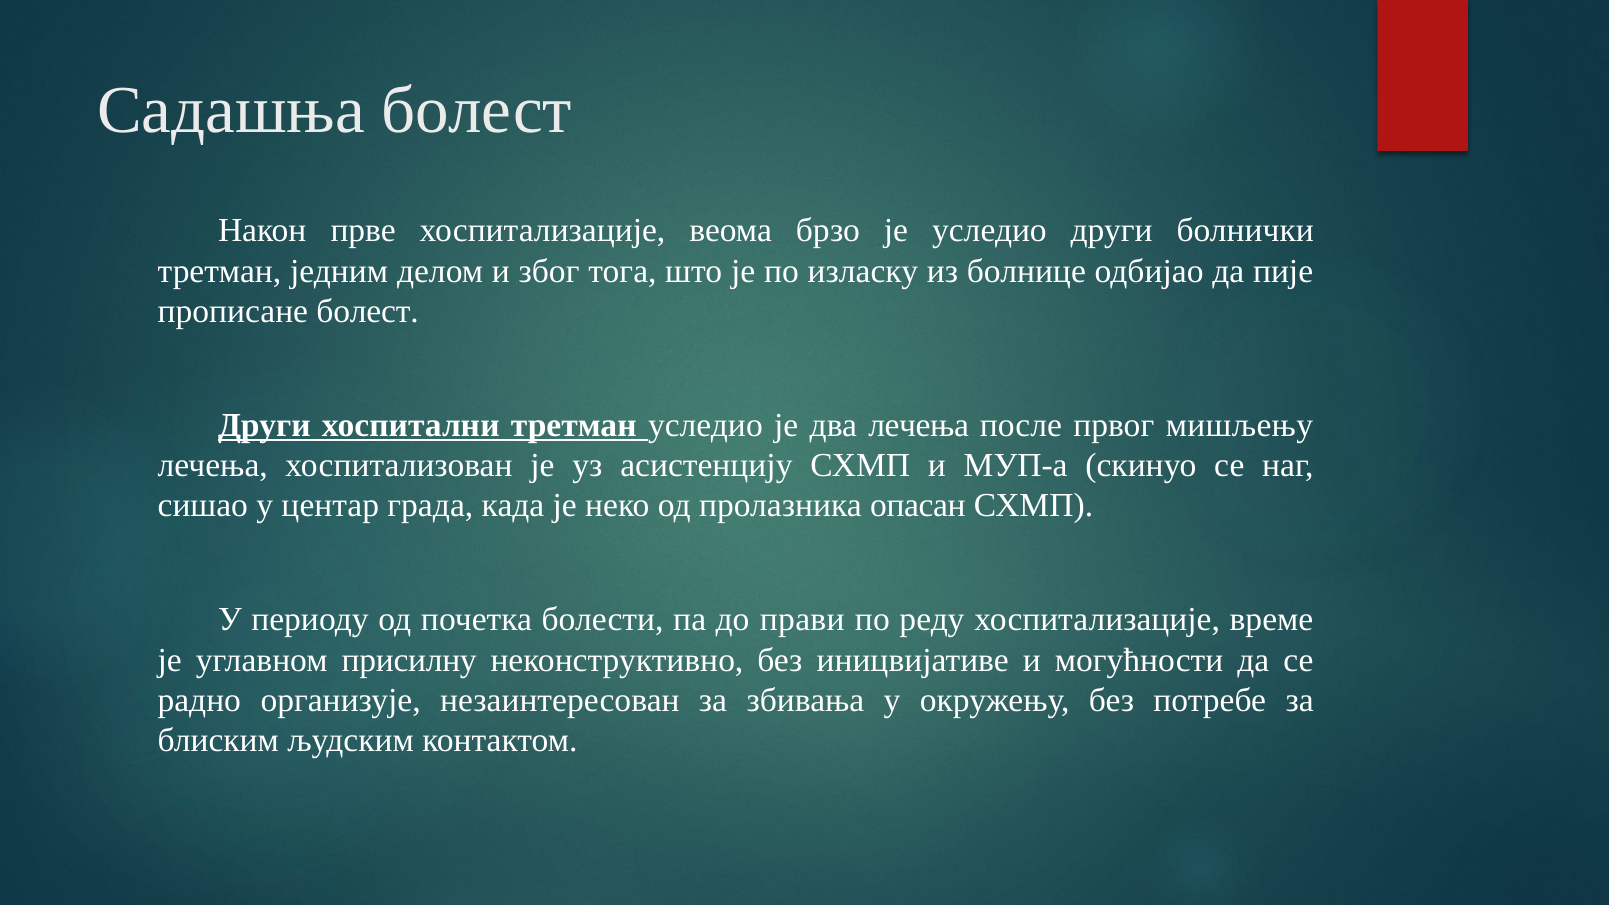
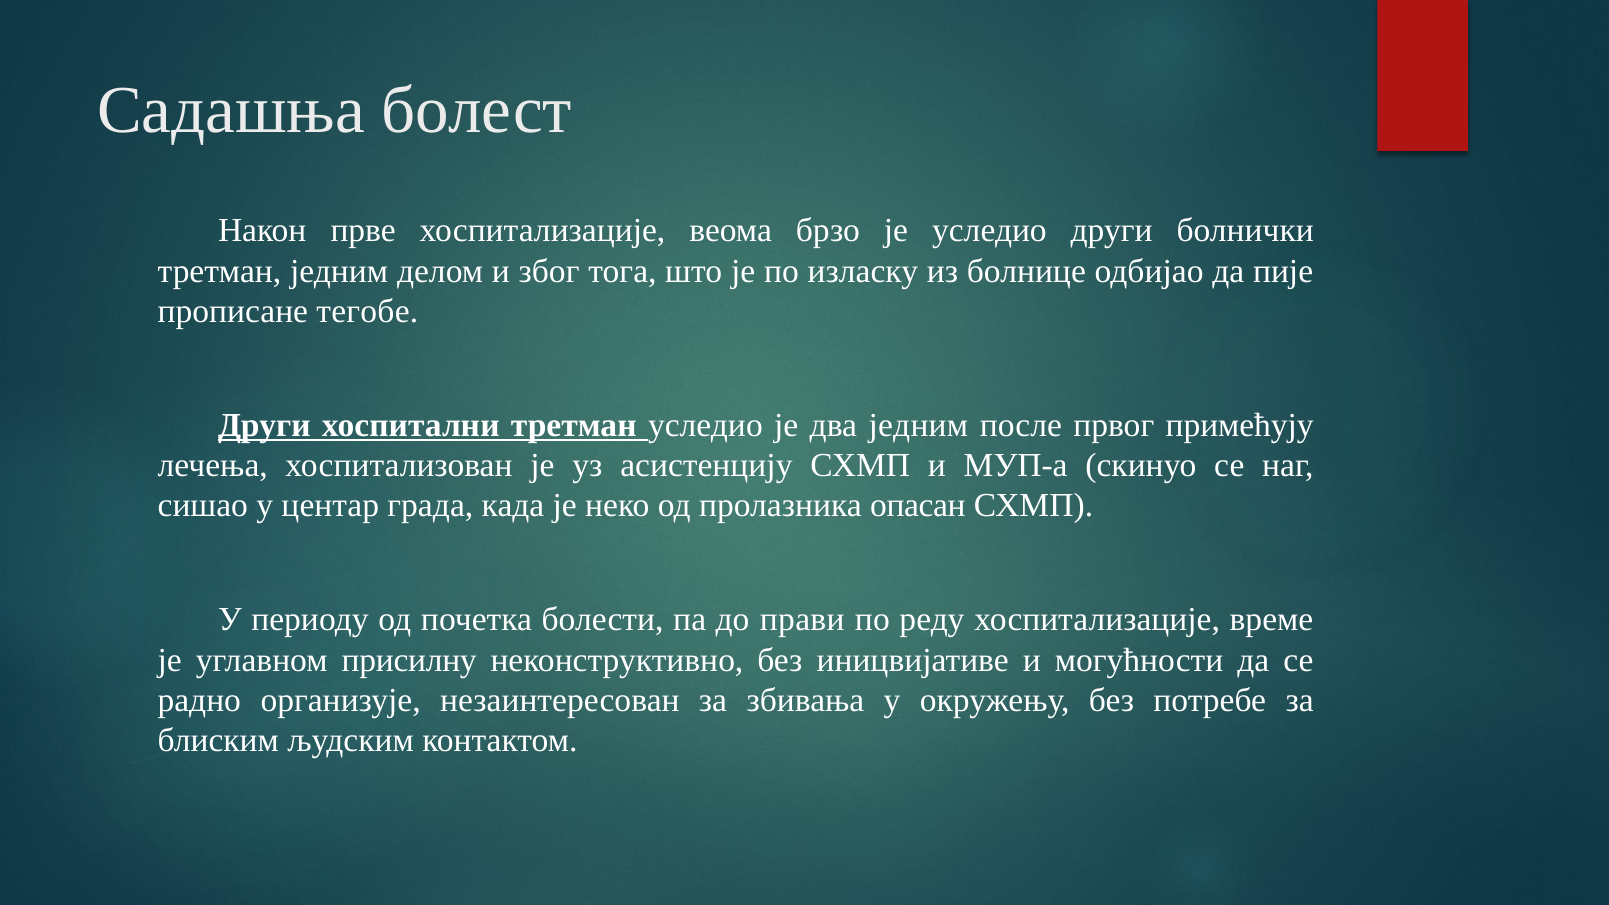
прописане болест: болест -> тегобе
два лечења: лечења -> једним
мишљењу: мишљењу -> примећују
